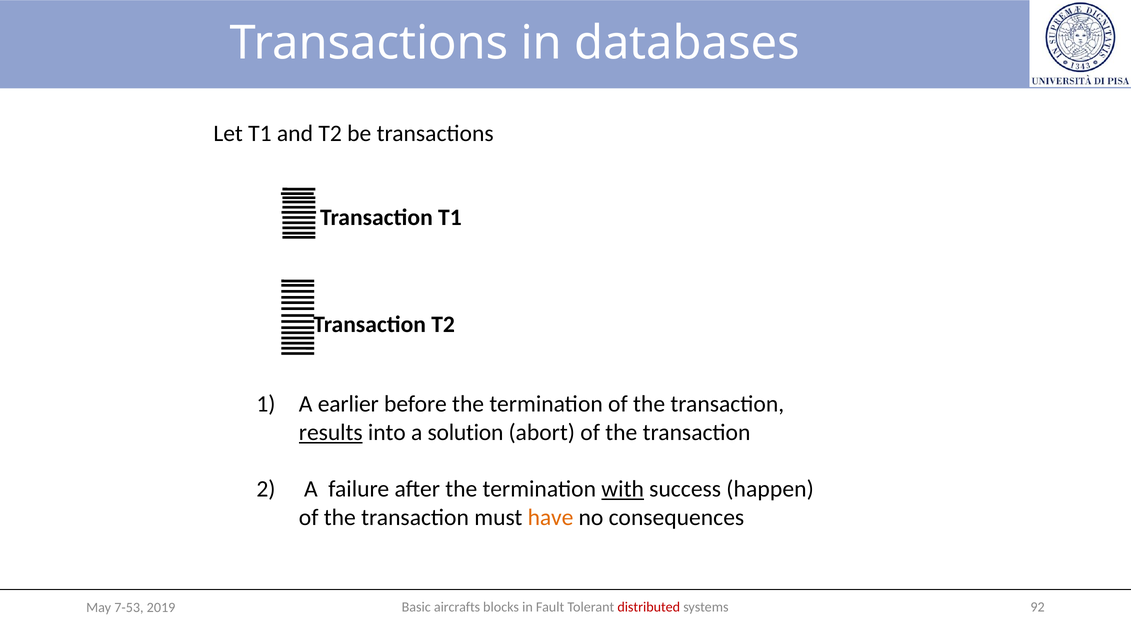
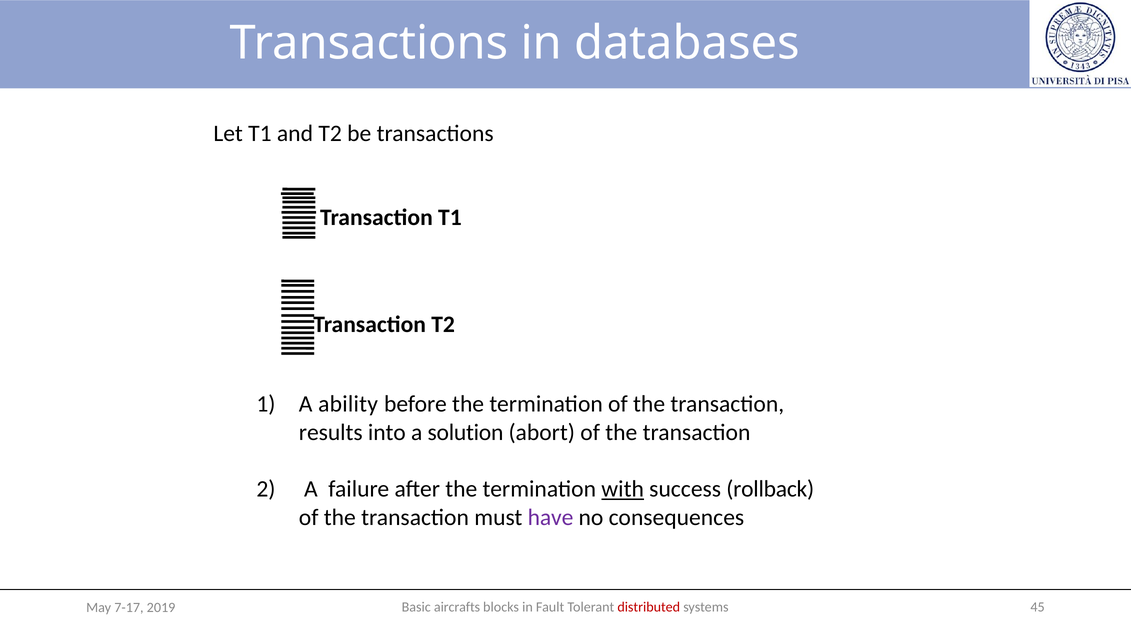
earlier: earlier -> ability
results underline: present -> none
happen: happen -> rollback
have colour: orange -> purple
92: 92 -> 45
7-53: 7-53 -> 7-17
